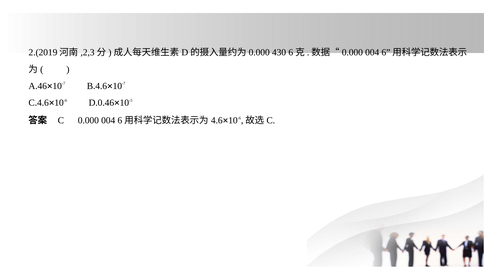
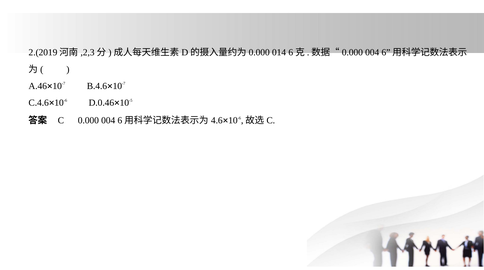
430: 430 -> 014
